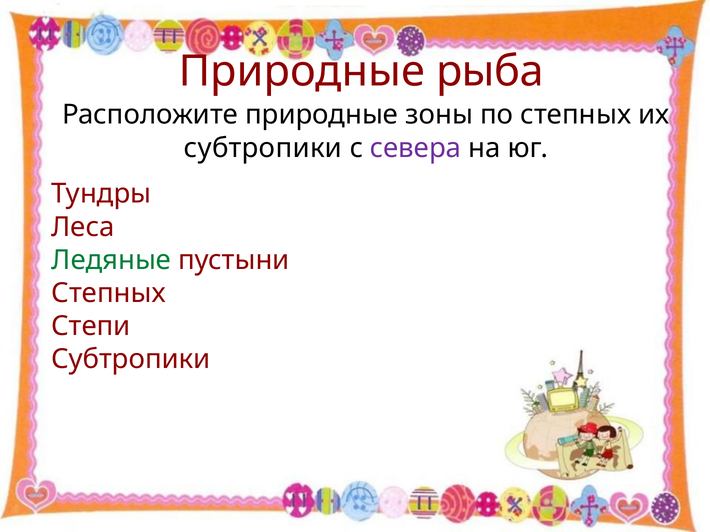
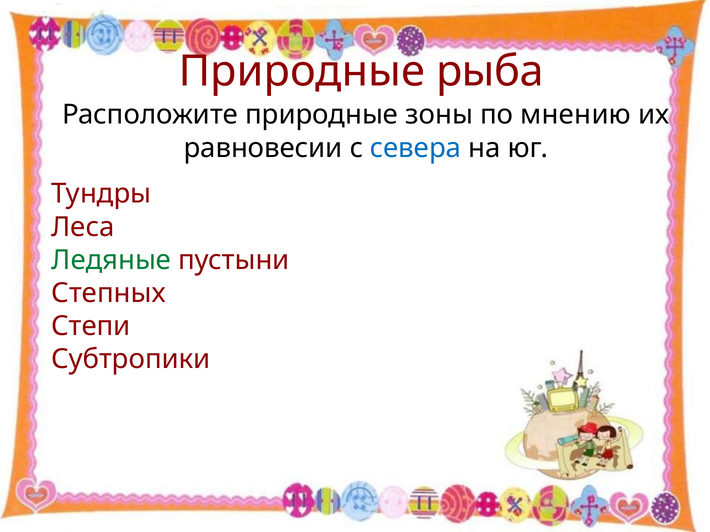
по степных: степных -> мнению
субтропики at (263, 148): субтропики -> равновесии
cевера colour: purple -> blue
